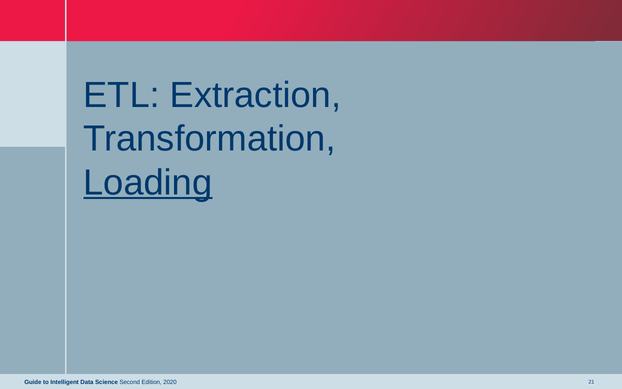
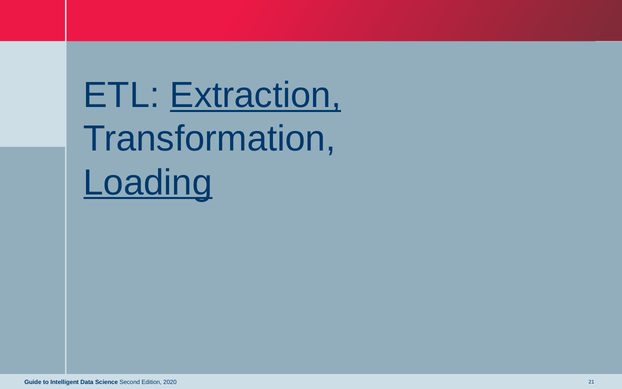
Extraction underline: none -> present
